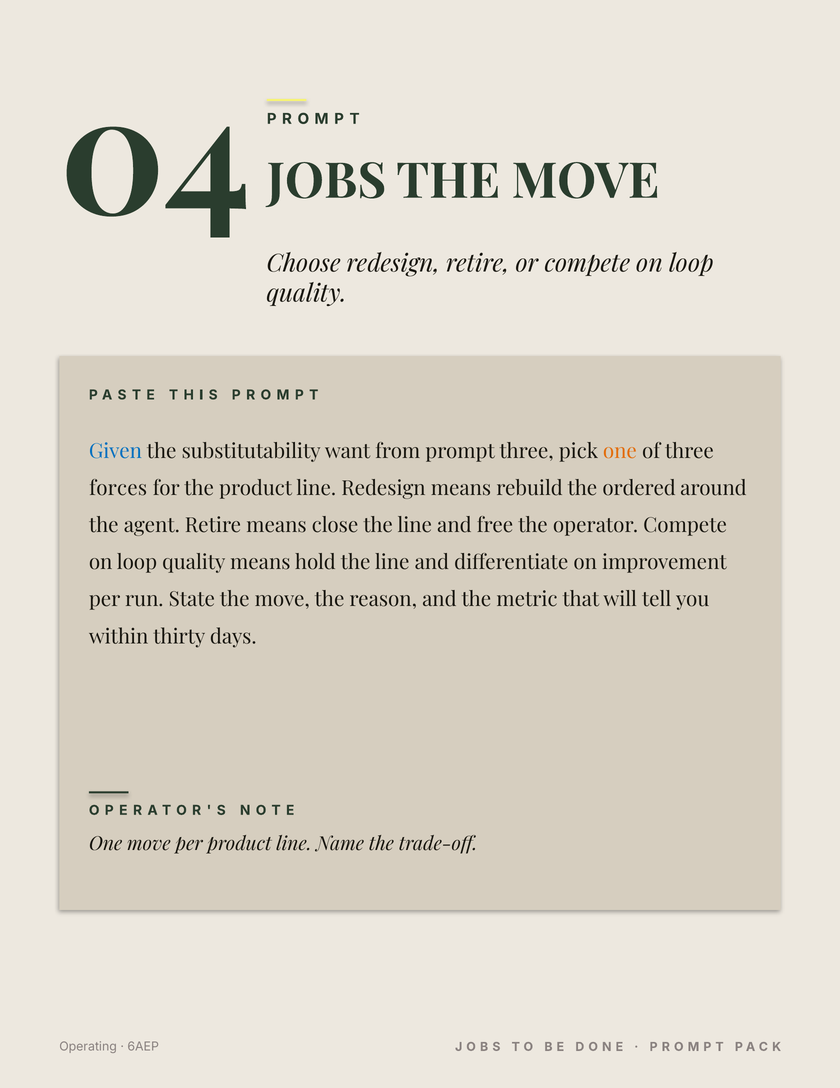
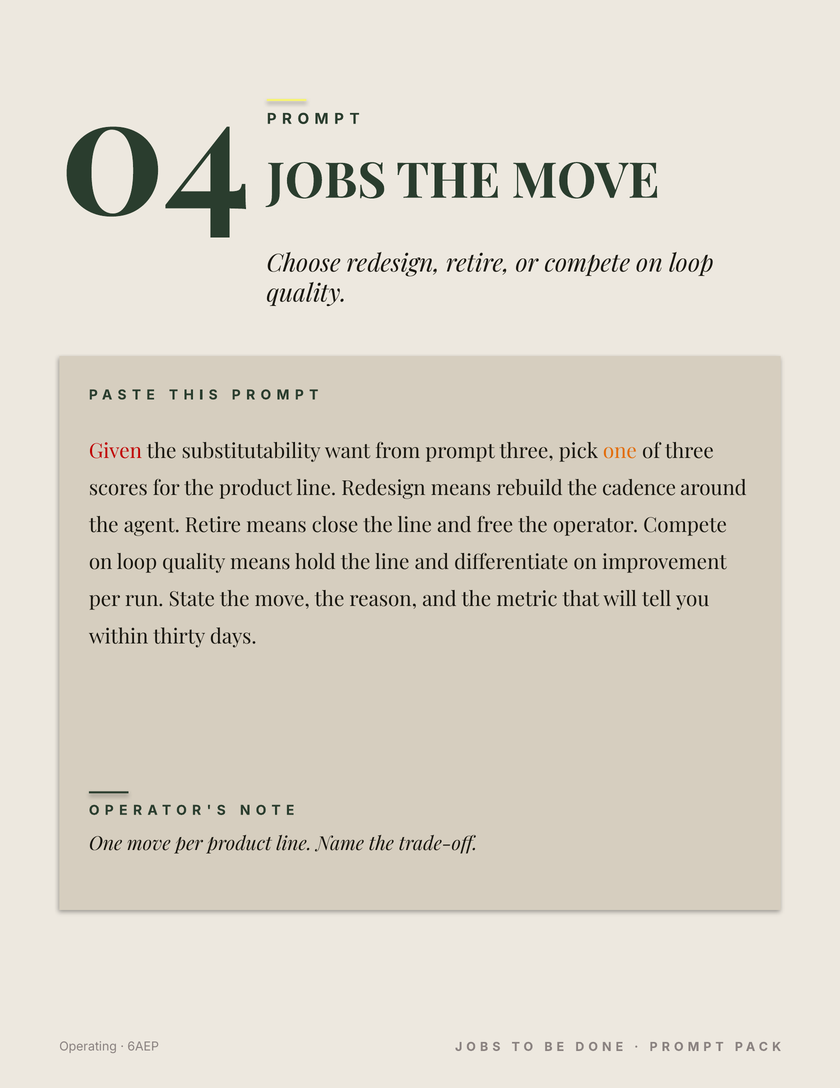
Given colour: blue -> red
forces: forces -> scores
ordered: ordered -> cadence
